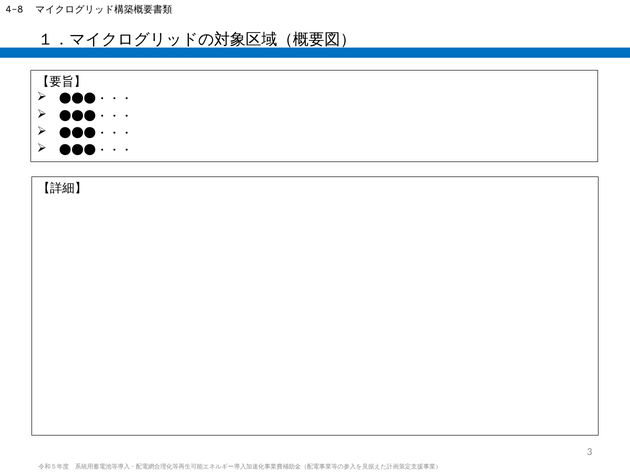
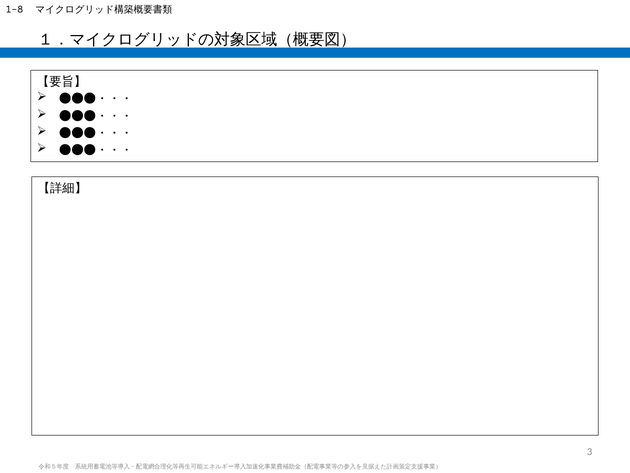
4-8: 4-8 -> 1-8
